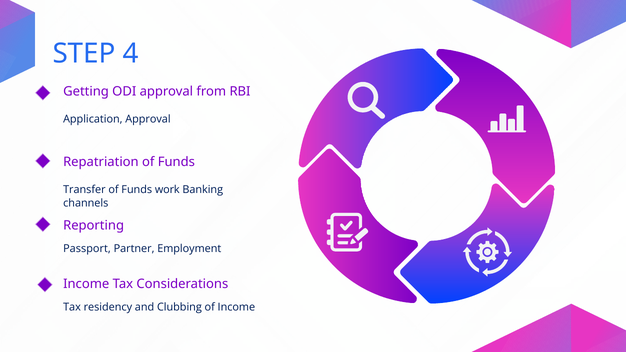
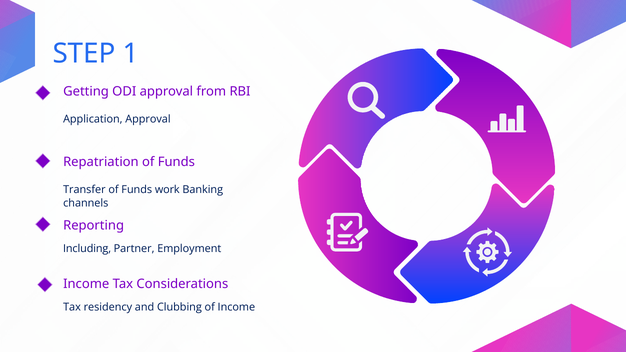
4: 4 -> 1
Passport: Passport -> Including
